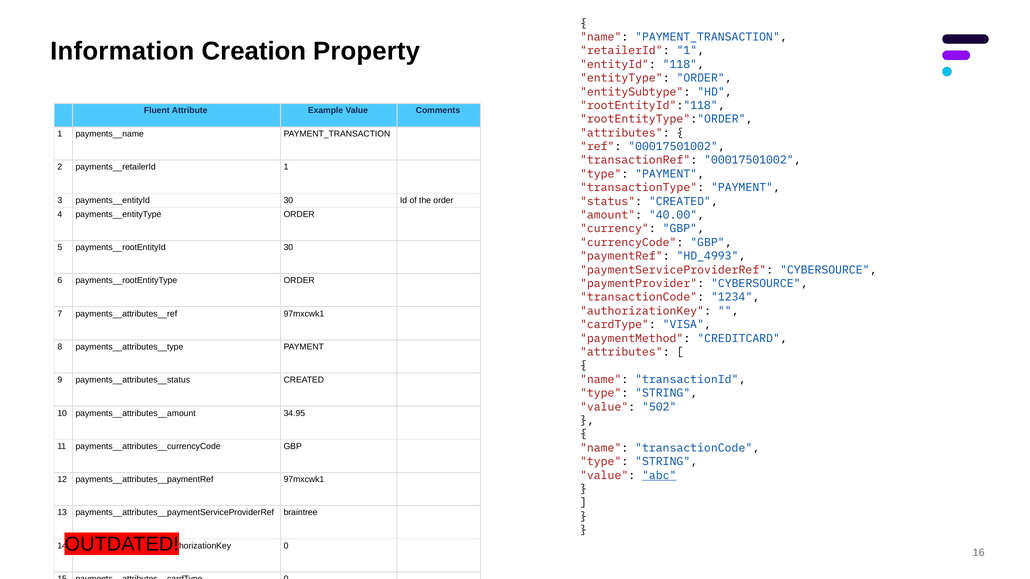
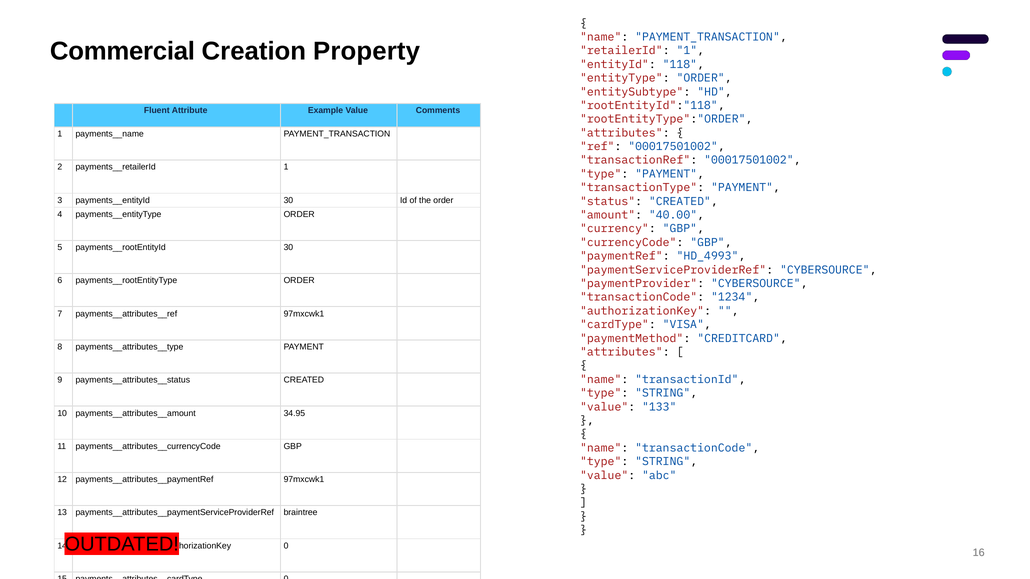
Information: Information -> Commercial
502: 502 -> 133
abc underline: present -> none
